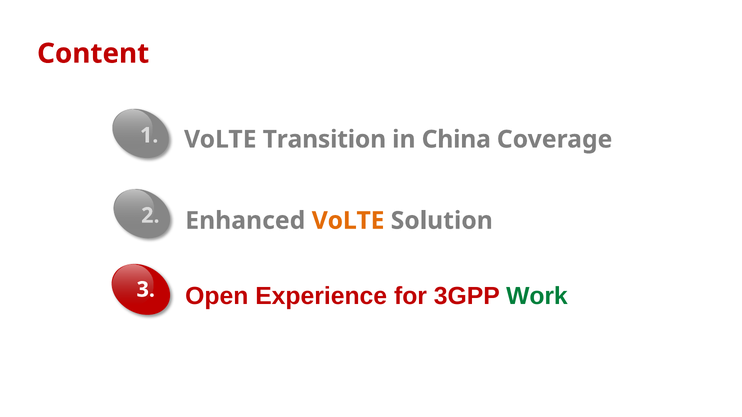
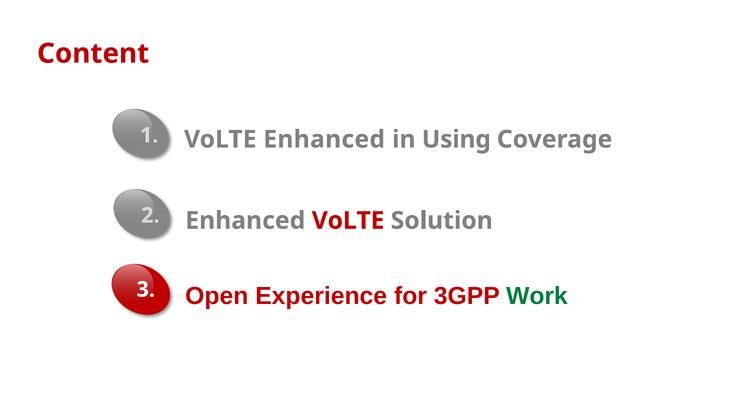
VoLTE Transition: Transition -> Enhanced
China: China -> Using
VoLTE at (348, 221) colour: orange -> red
